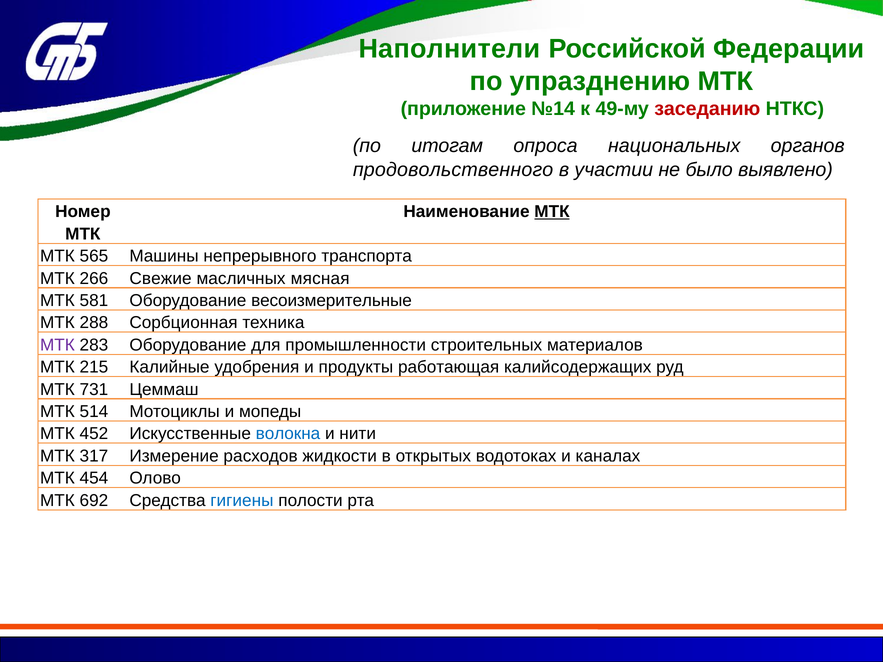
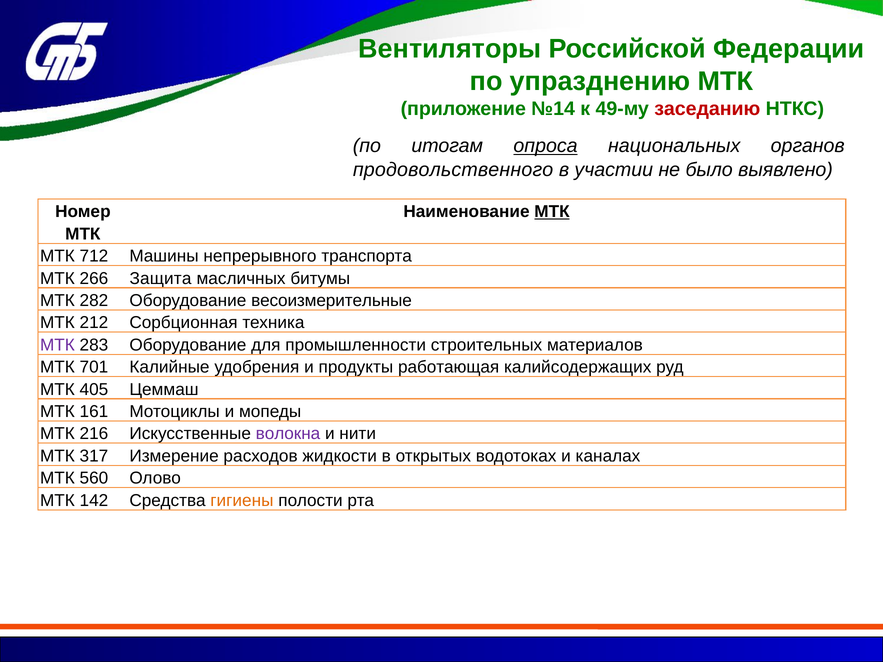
Наполнители: Наполнители -> Вентиляторы
опроса underline: none -> present
565: 565 -> 712
Свежие: Свежие -> Защита
мясная: мясная -> битумы
581: 581 -> 282
288: 288 -> 212
215: 215 -> 701
731: 731 -> 405
514: 514 -> 161
452: 452 -> 216
волокна colour: blue -> purple
454: 454 -> 560
692: 692 -> 142
гигиены colour: blue -> orange
